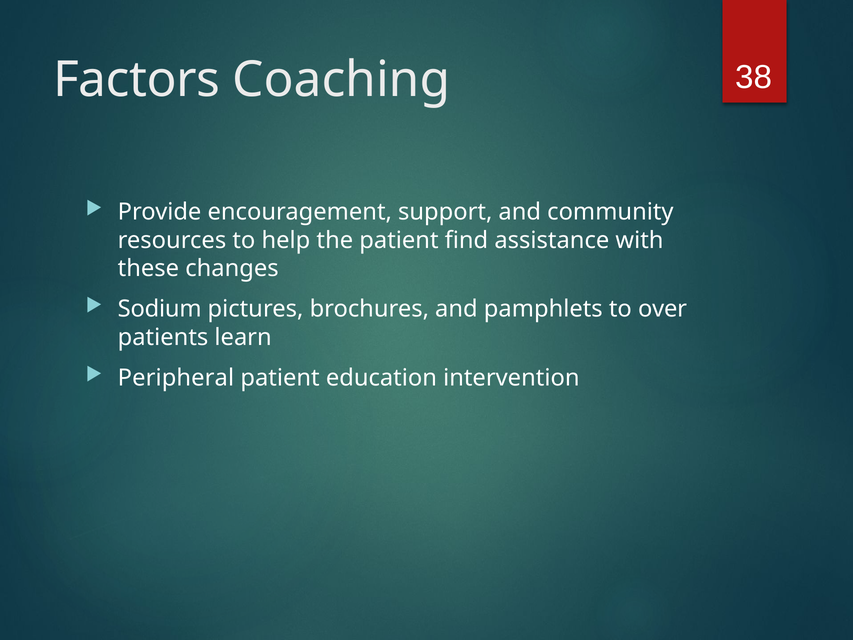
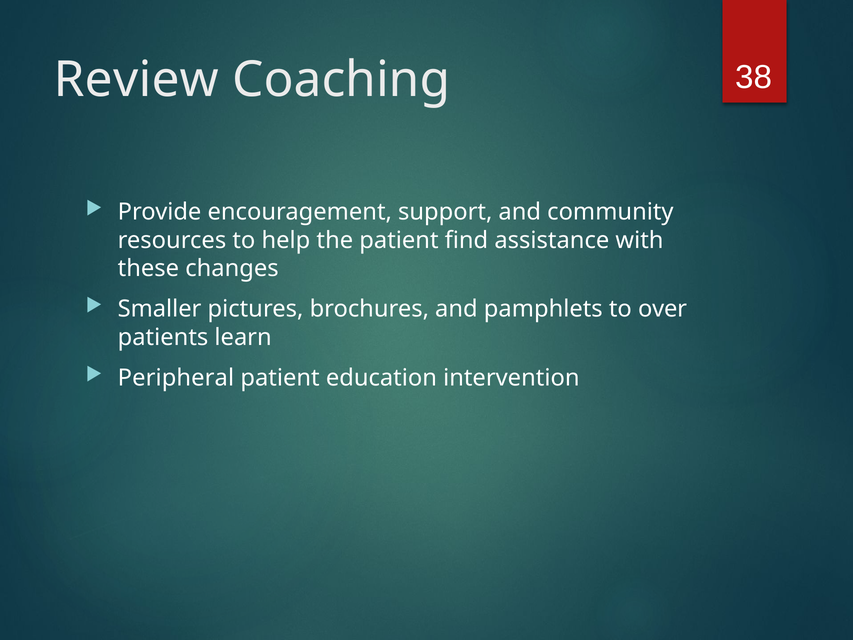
Factors: Factors -> Review
Sodium: Sodium -> Smaller
